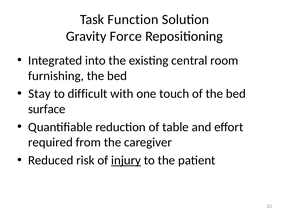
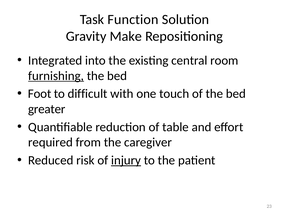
Force: Force -> Make
furnishing underline: none -> present
Stay: Stay -> Foot
surface: surface -> greater
